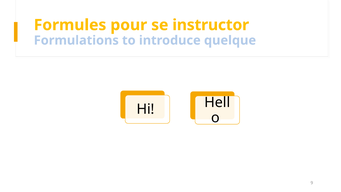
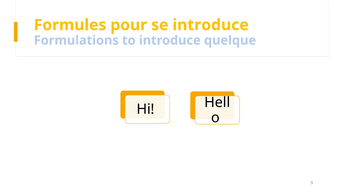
se instructor: instructor -> introduce
